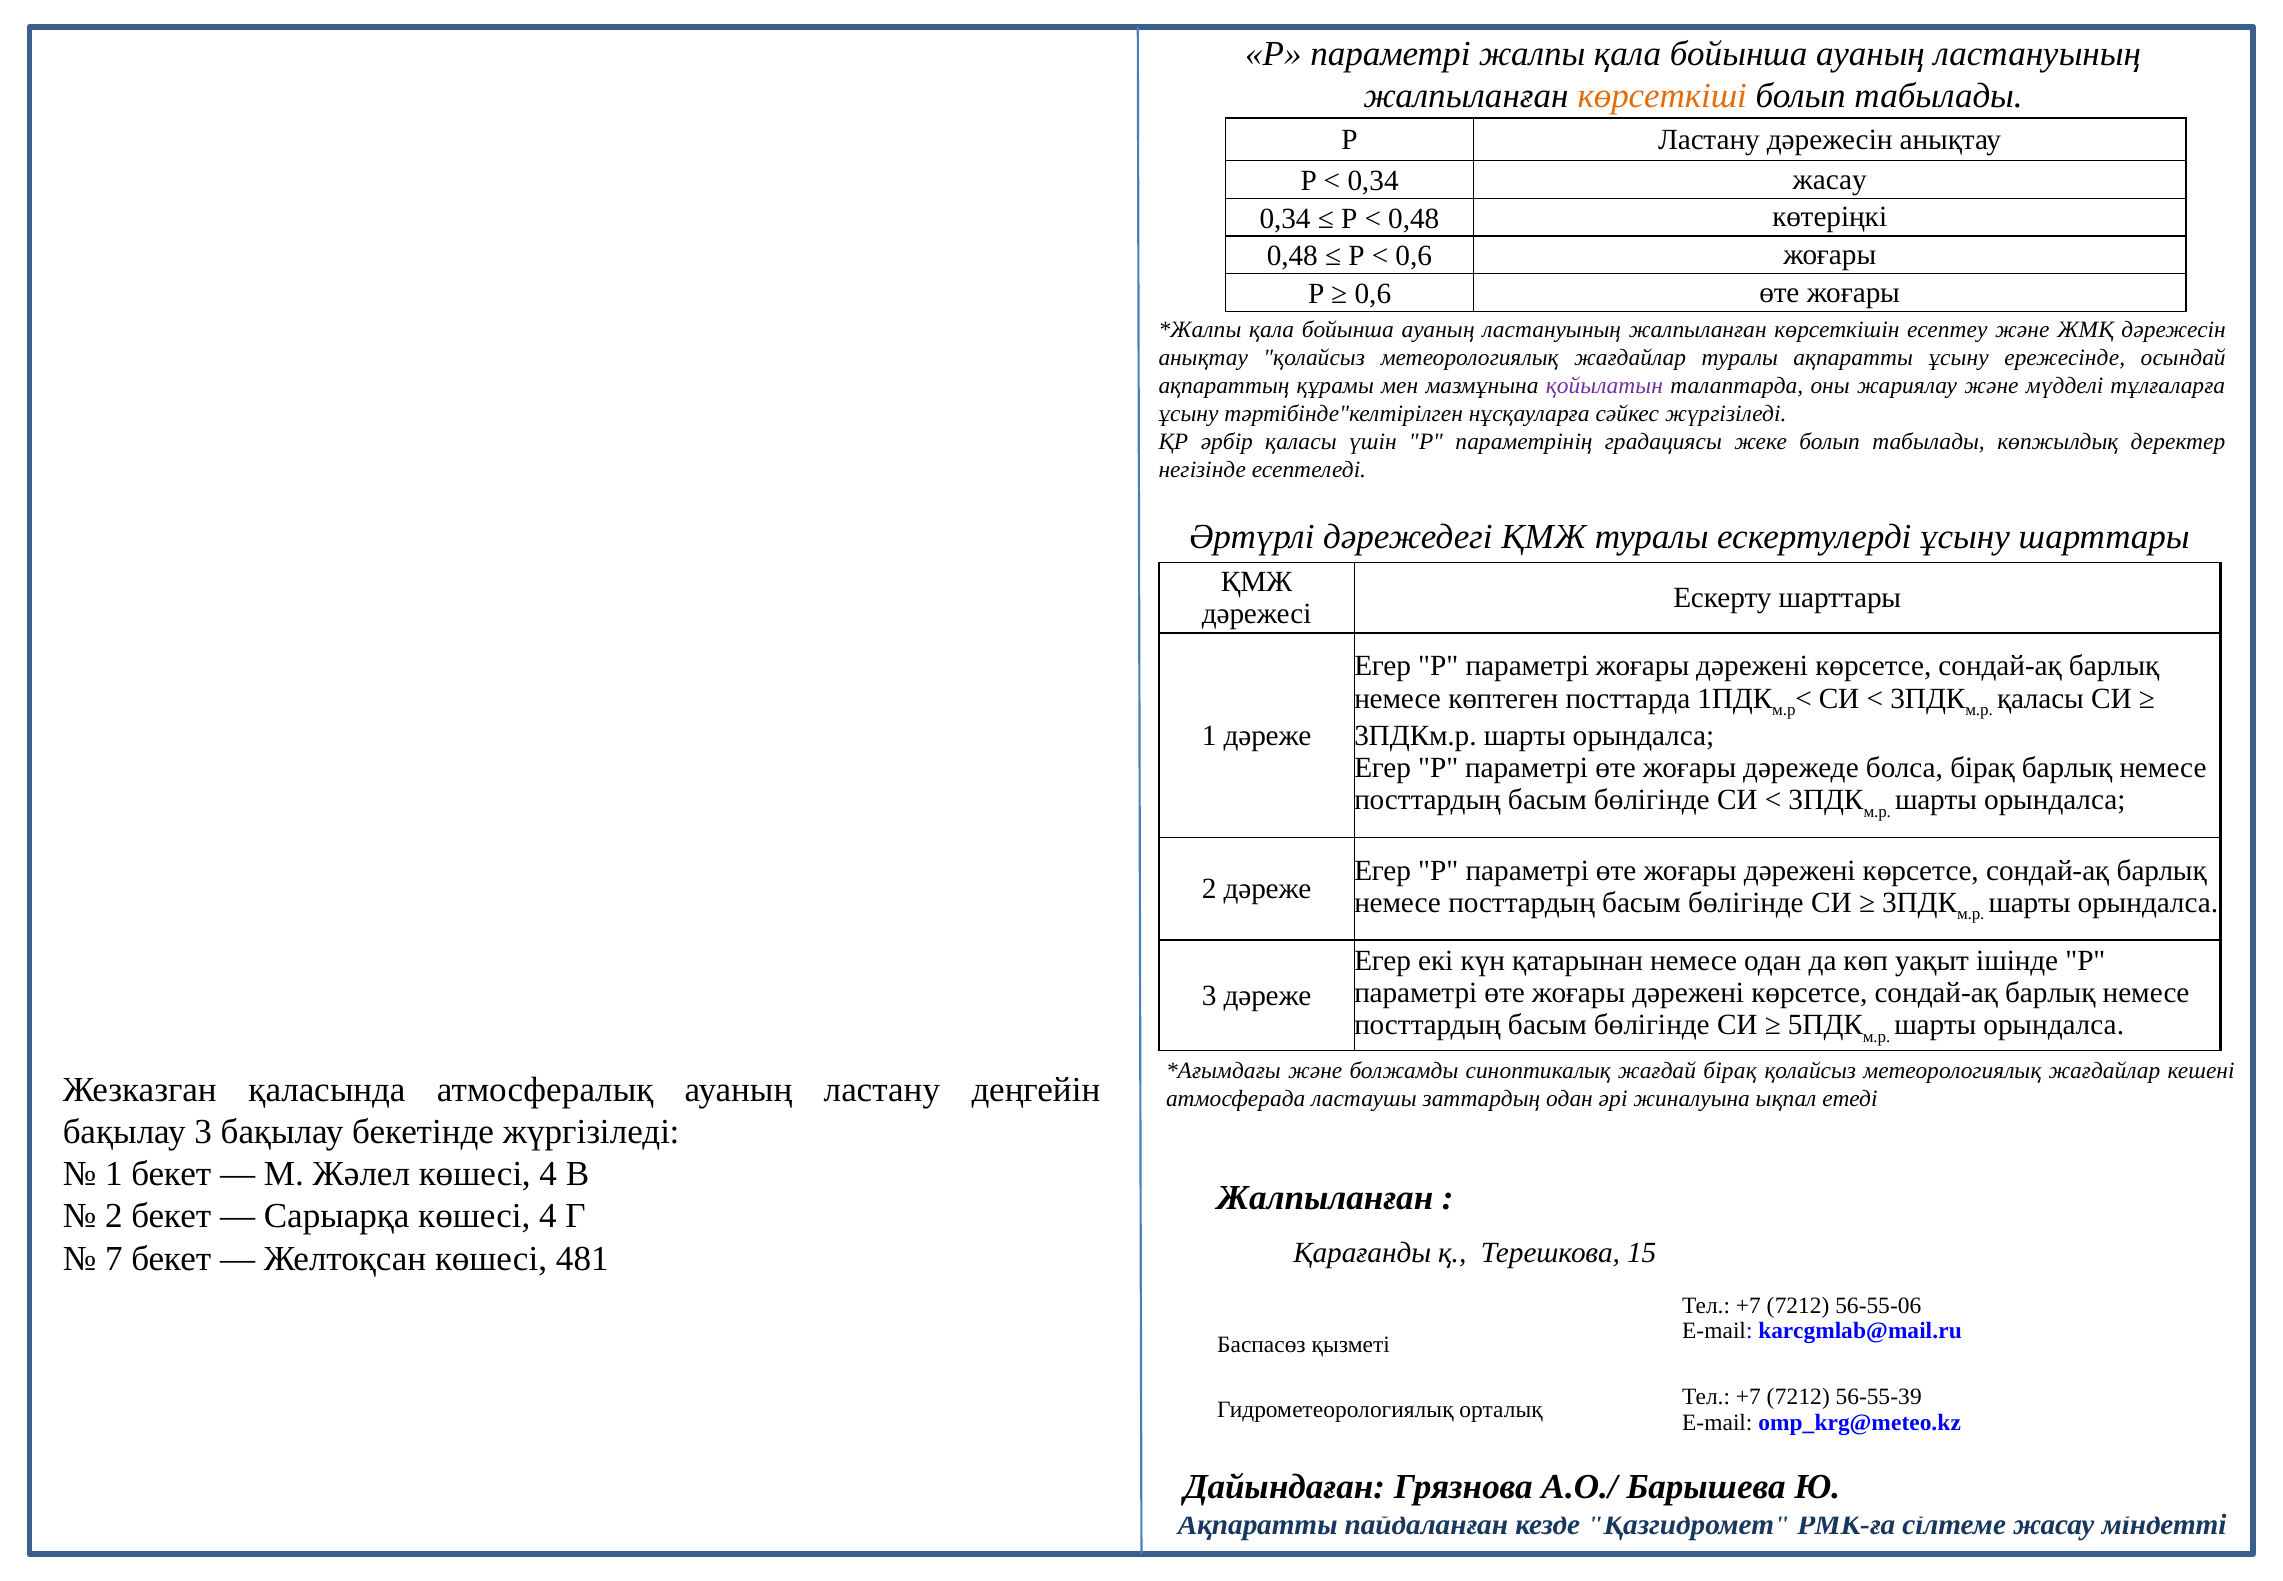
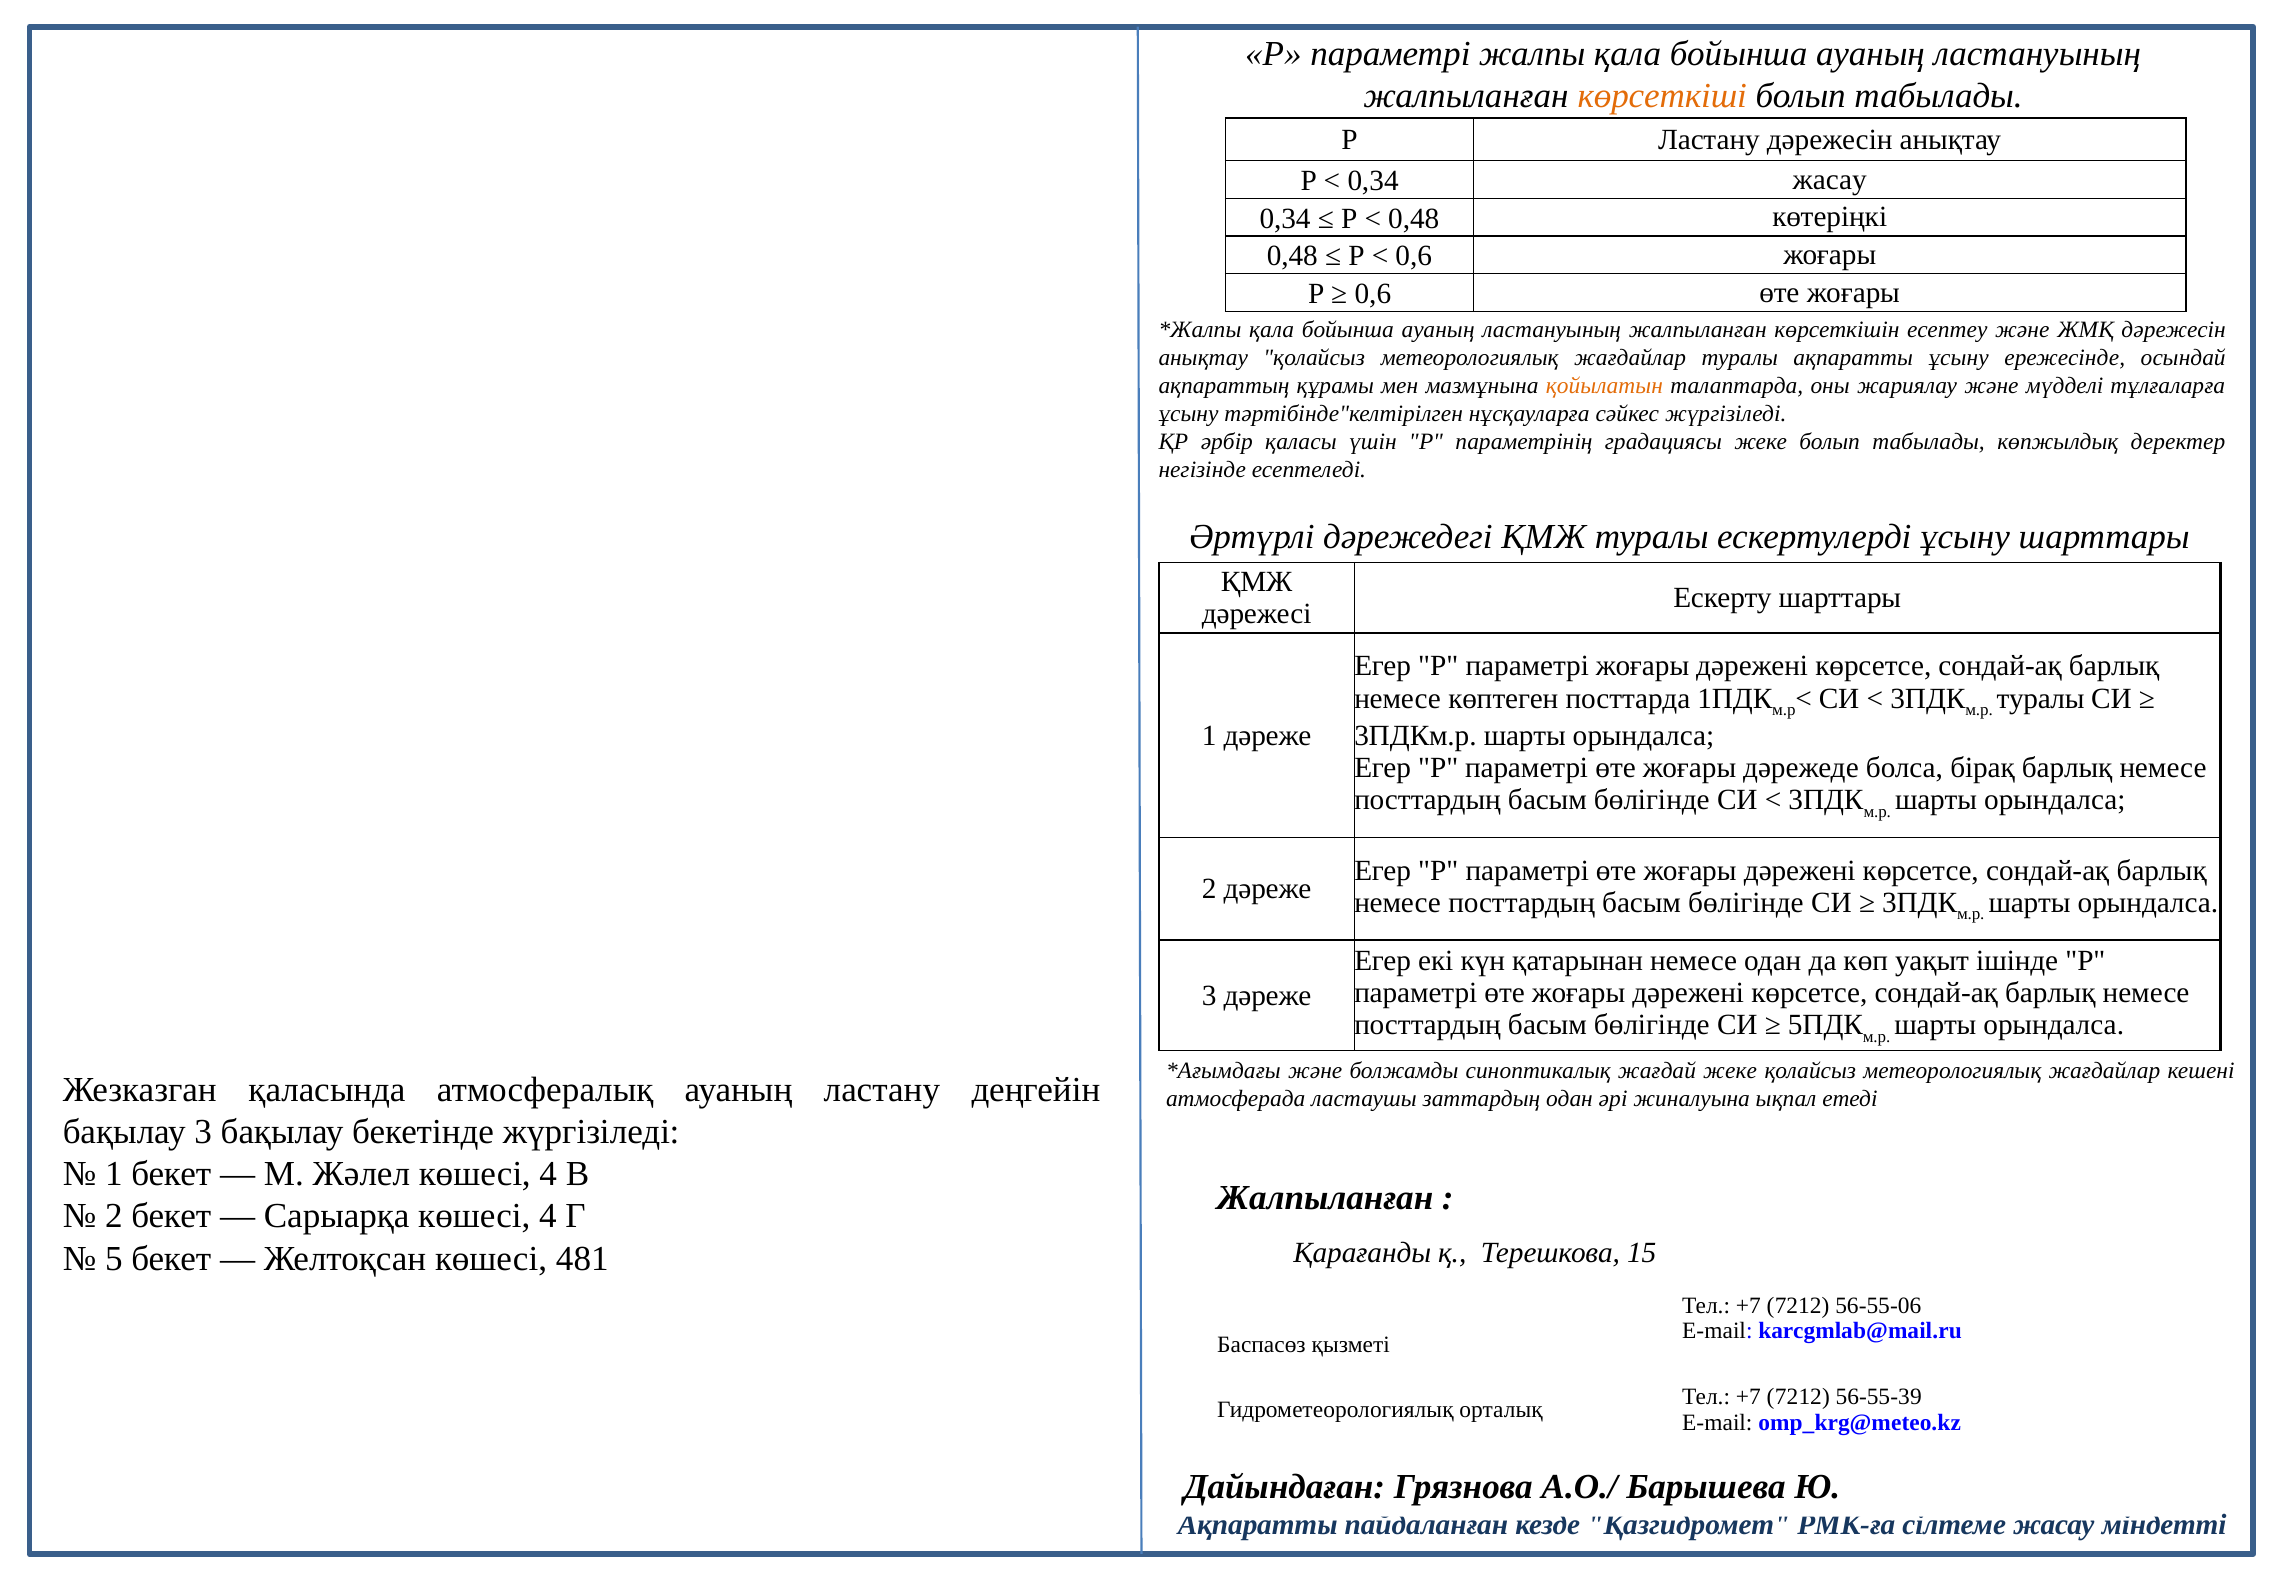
қойылатын colour: purple -> orange
қаласы at (2040, 698): қаласы -> туралы
жағдай бірақ: бірақ -> жеке
7: 7 -> 5
